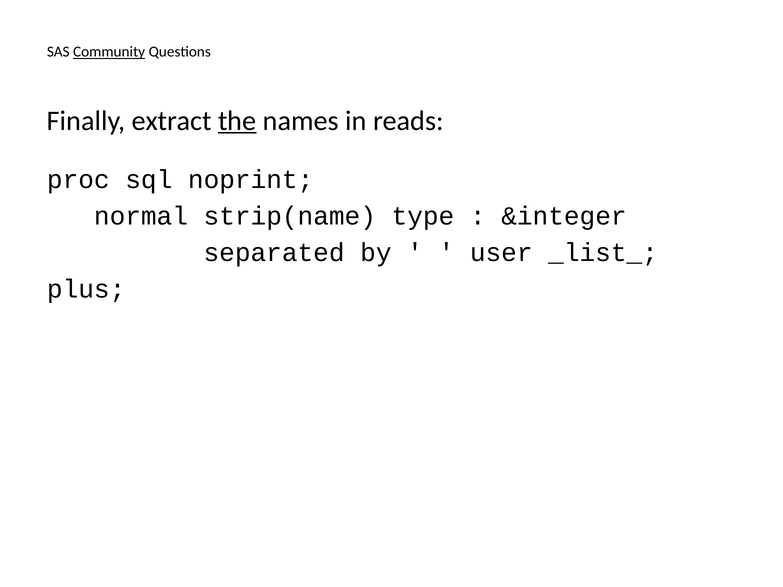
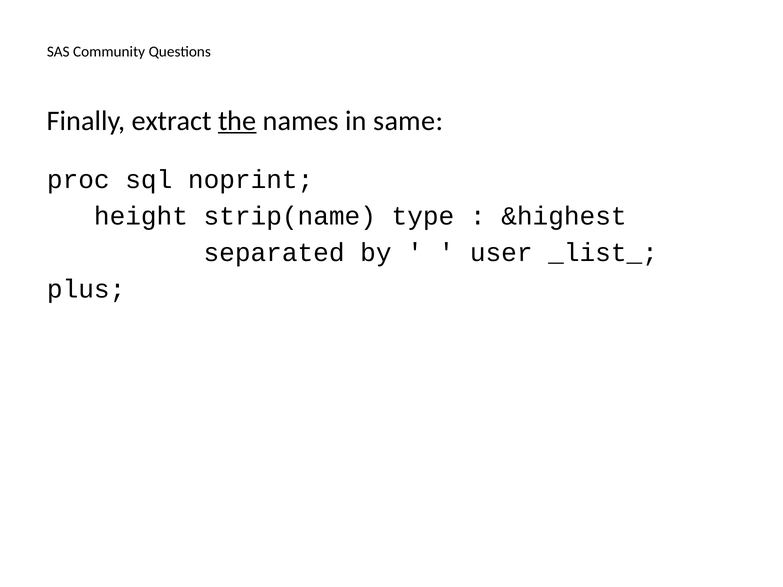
Community underline: present -> none
reads: reads -> same
normal: normal -> height
&integer: &integer -> &highest
